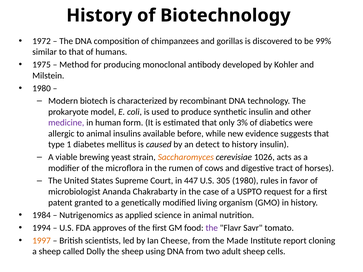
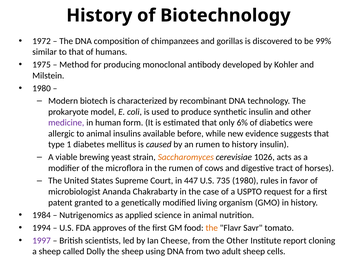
3%: 3% -> 6%
an detect: detect -> rumen
305: 305 -> 735
the at (212, 228) colour: purple -> orange
1997 colour: orange -> purple
the Made: Made -> Other
